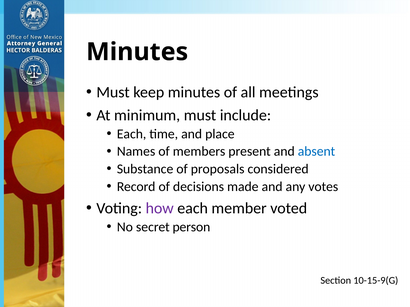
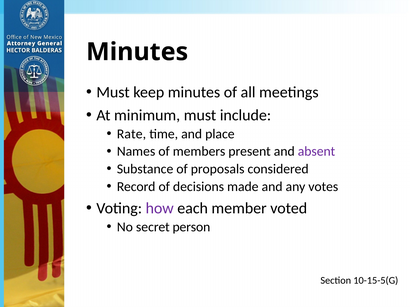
Each at (132, 134): Each -> Rate
absent colour: blue -> purple
10-15-9(G: 10-15-9(G -> 10-15-5(G
